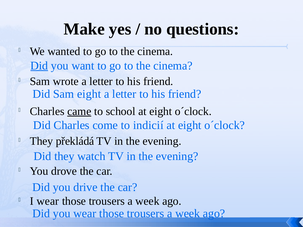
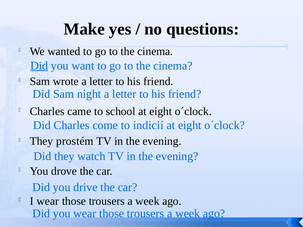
Sam eight: eight -> night
came underline: present -> none
překládá: překládá -> prostém
